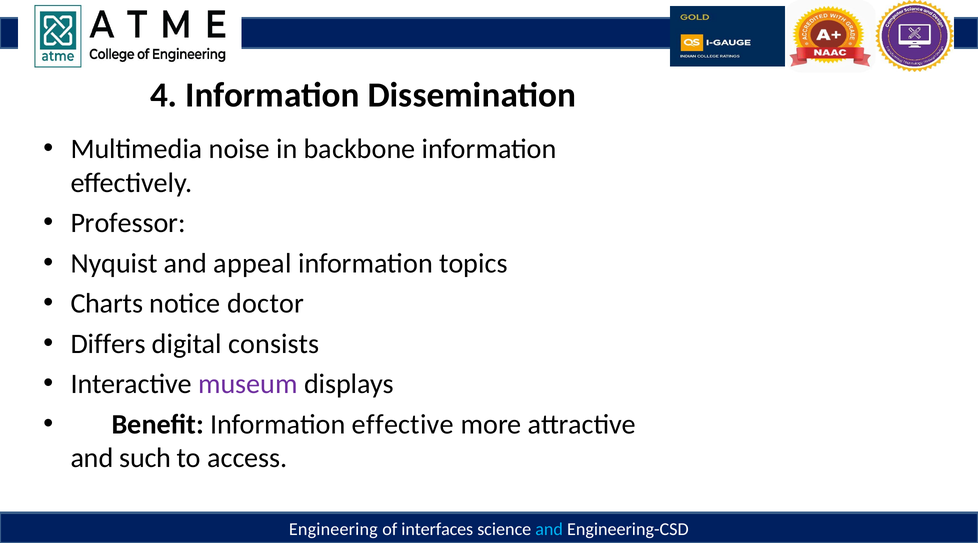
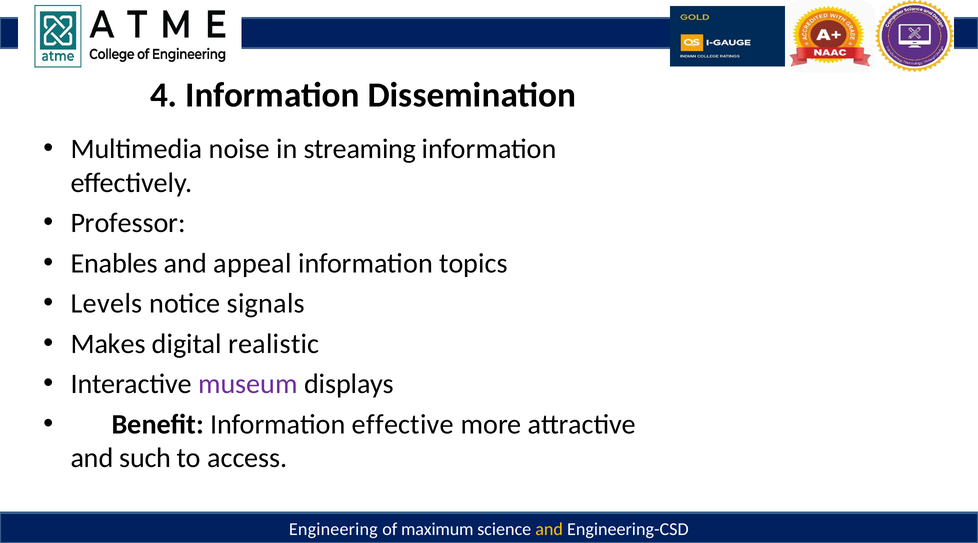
backbone: backbone -> streaming
Nyquist: Nyquist -> Enables
Charts: Charts -> Levels
doctor: doctor -> signals
Differs: Differs -> Makes
consists: consists -> realistic
interfaces: interfaces -> maximum
and at (549, 529) colour: light blue -> yellow
